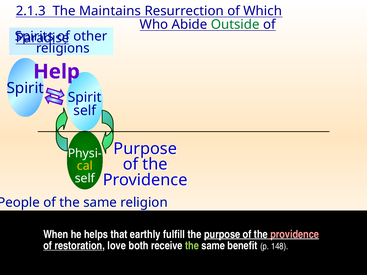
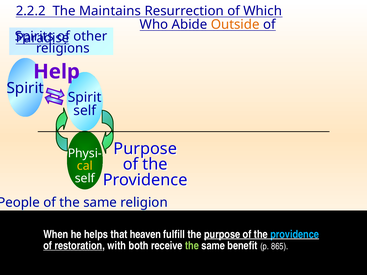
2.1.3: 2.1.3 -> 2.2.2
Outside colour: green -> orange
earthly: earthly -> heaven
providence at (295, 235) colour: pink -> light blue
love: love -> with
148: 148 -> 865
